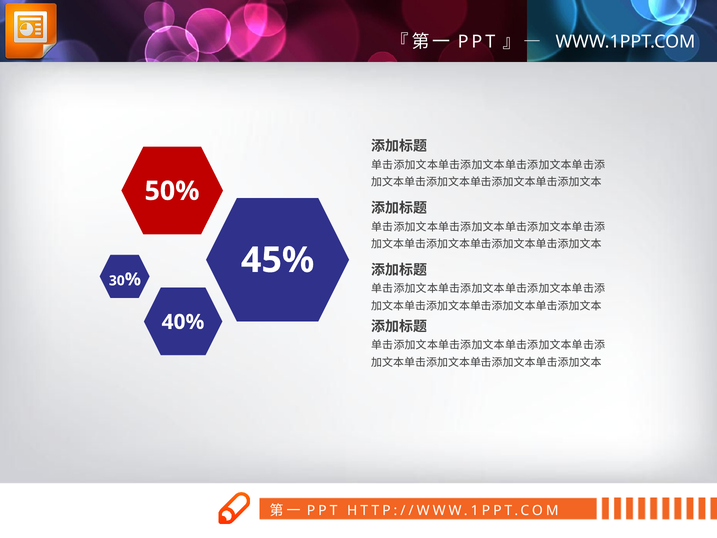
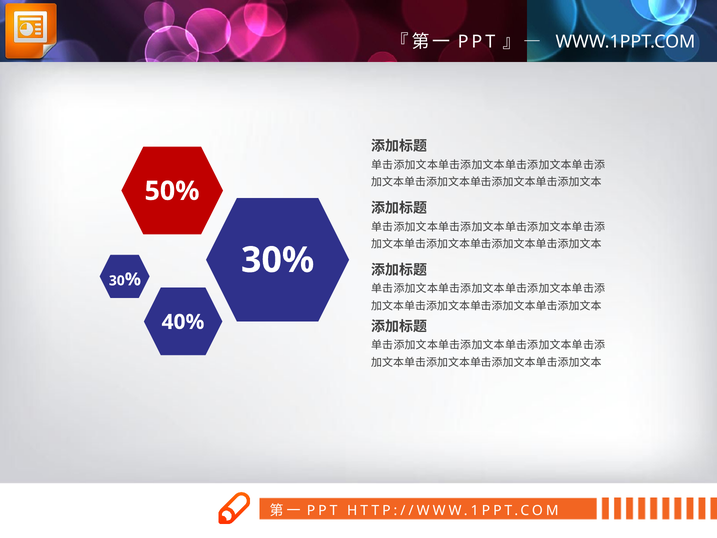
45% at (278, 260): 45% -> 30%
